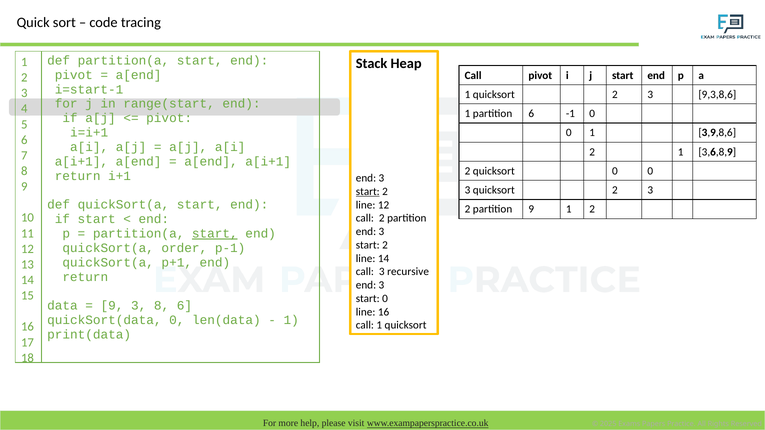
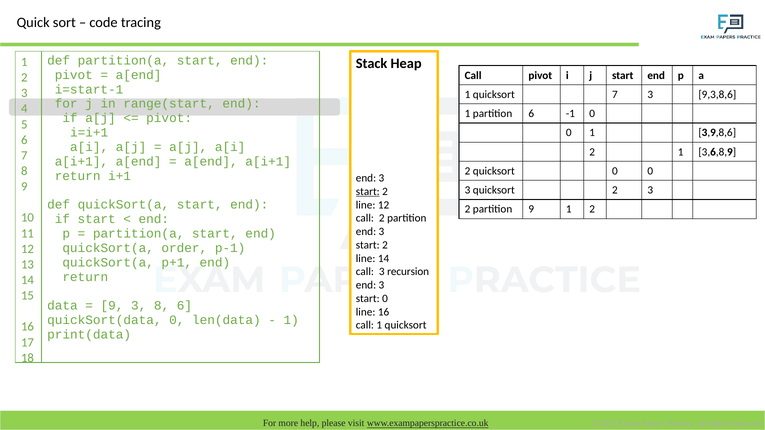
1 quicksort 2: 2 -> 7
start at (215, 234) underline: present -> none
recursive: recursive -> recursion
